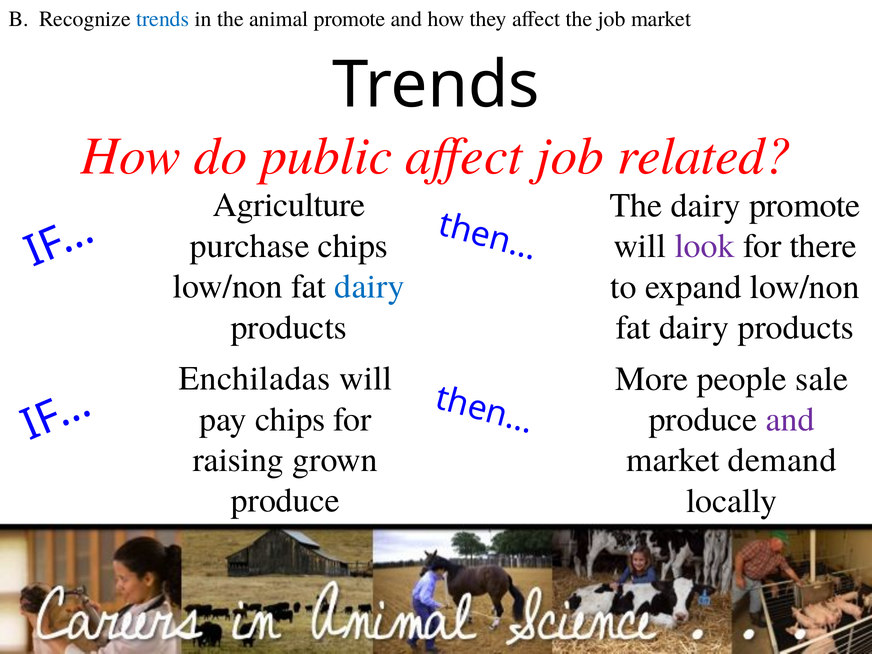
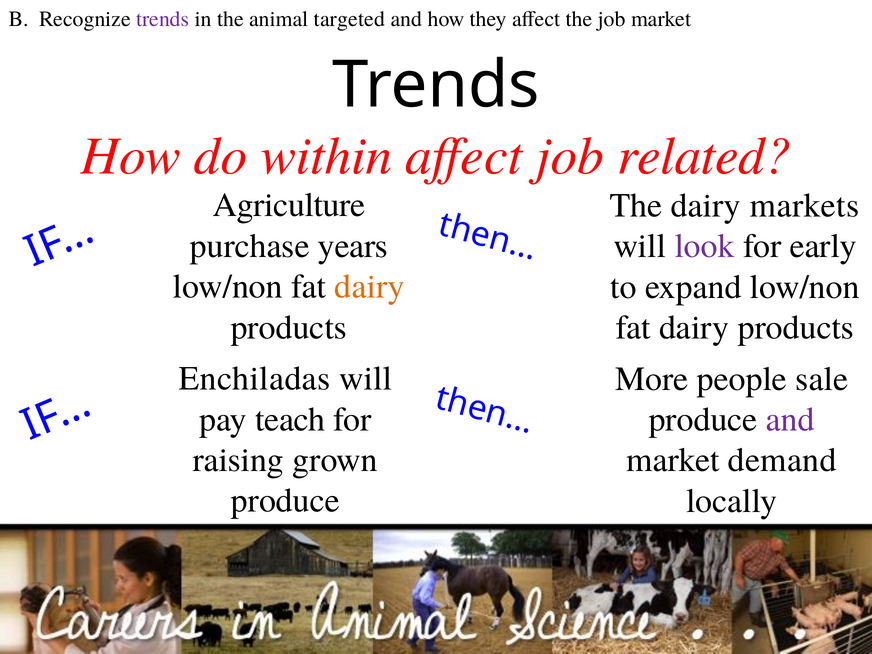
trends at (163, 19) colour: blue -> purple
animal promote: promote -> targeted
public: public -> within
dairy promote: promote -> markets
purchase chips: chips -> years
there: there -> early
dairy at (370, 287) colour: blue -> orange
pay chips: chips -> teach
